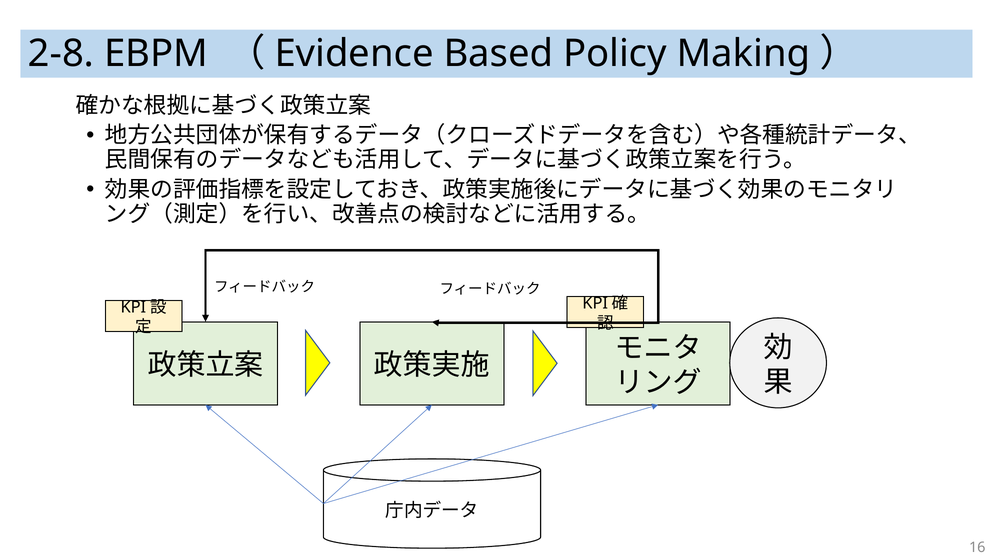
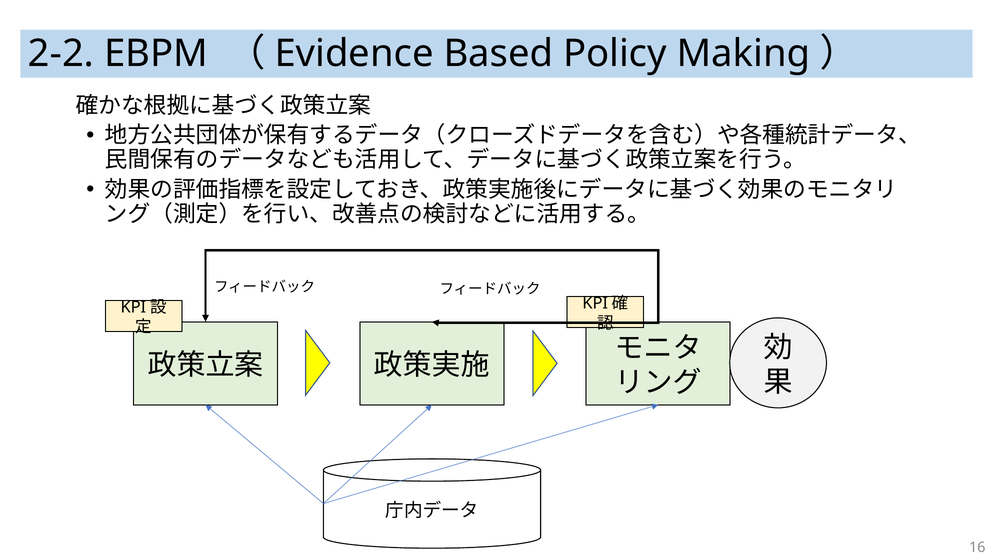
2-8: 2-8 -> 2-2
